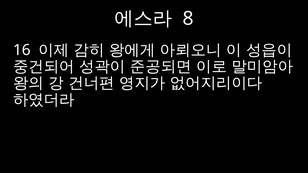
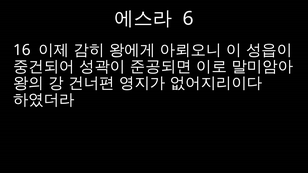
8: 8 -> 6
